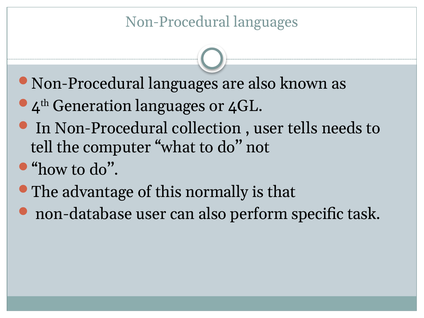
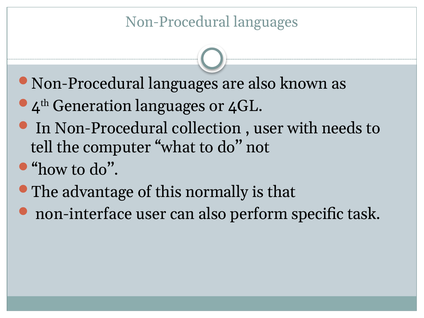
tells: tells -> with
non-database: non-database -> non-interface
